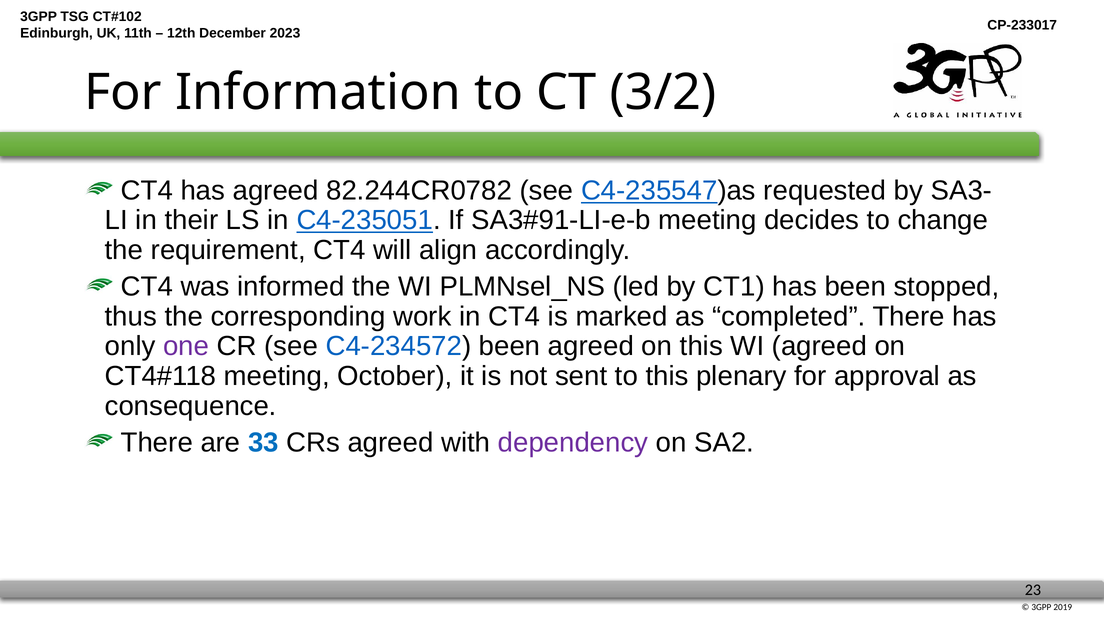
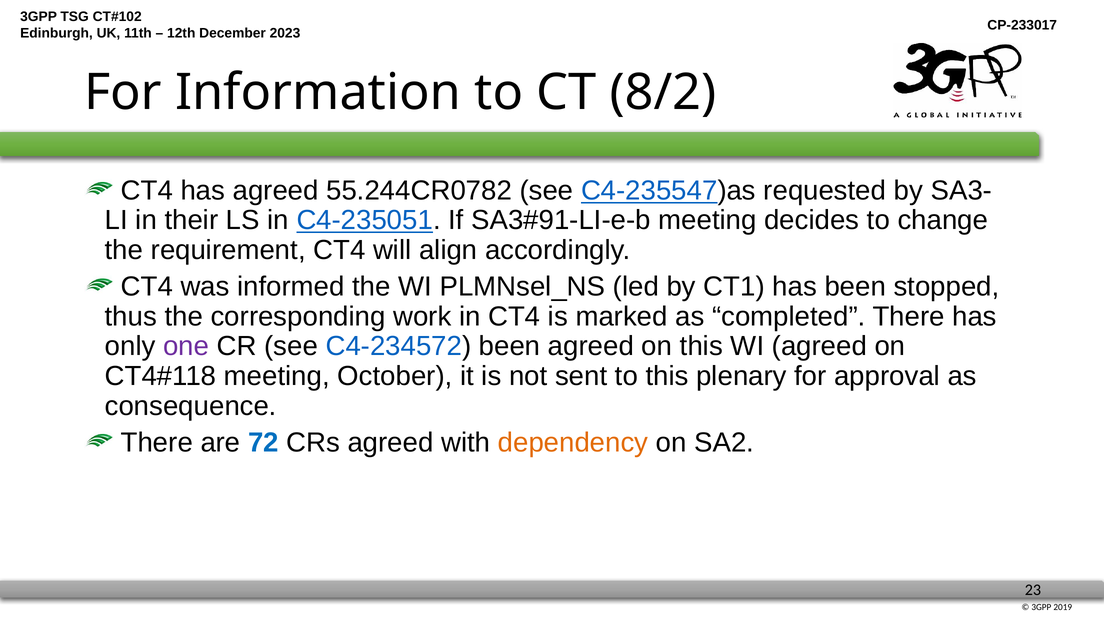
3/2: 3/2 -> 8/2
82.244CR0782: 82.244CR0782 -> 55.244CR0782
33: 33 -> 72
dependency colour: purple -> orange
